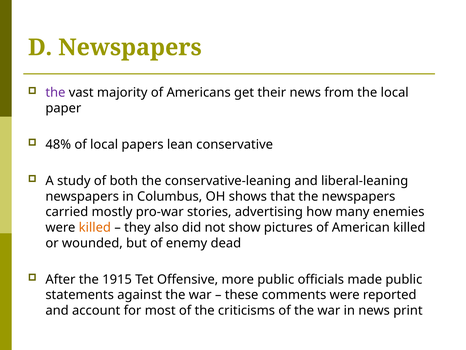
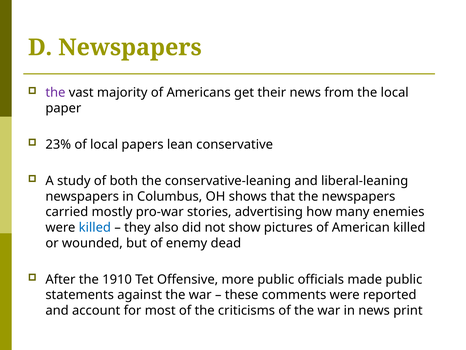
48%: 48% -> 23%
killed at (95, 227) colour: orange -> blue
1915: 1915 -> 1910
